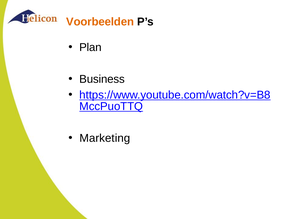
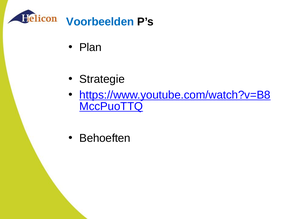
Voorbeelden colour: orange -> blue
Business: Business -> Strategie
Marketing: Marketing -> Behoeften
